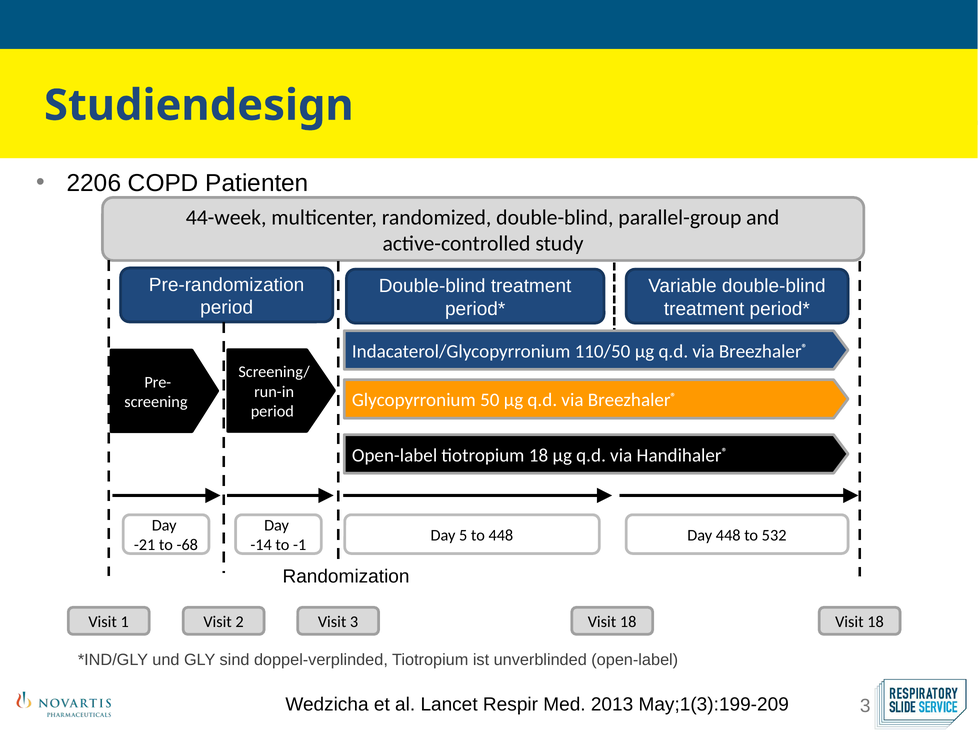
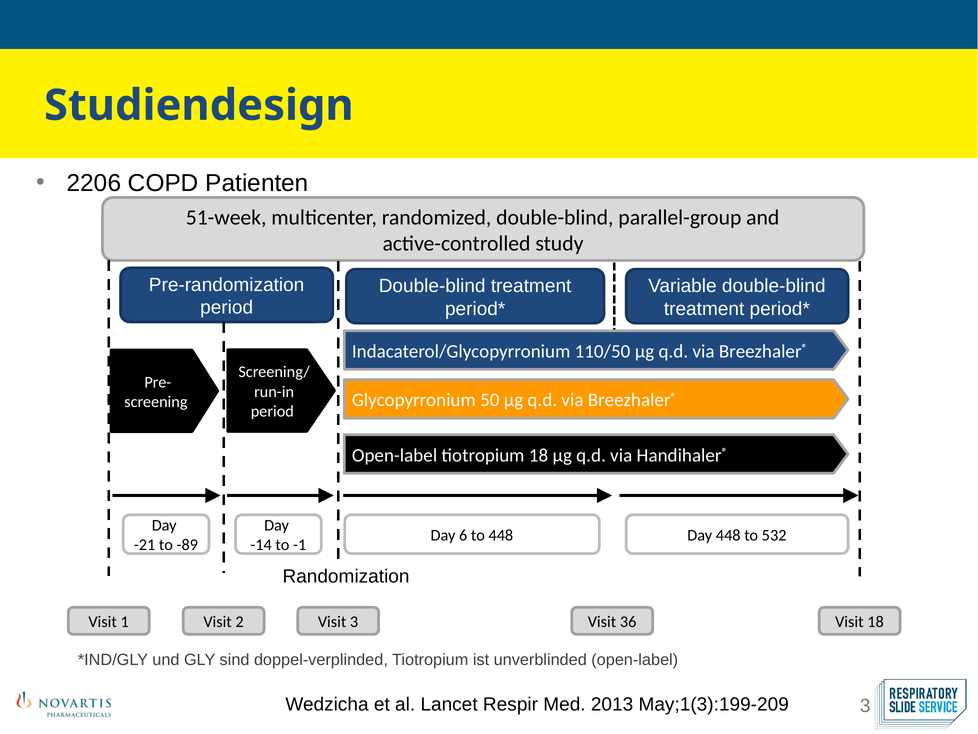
44-week: 44-week -> 51-week
5: 5 -> 6
-68: -68 -> -89
2 Visit 18: 18 -> 36
